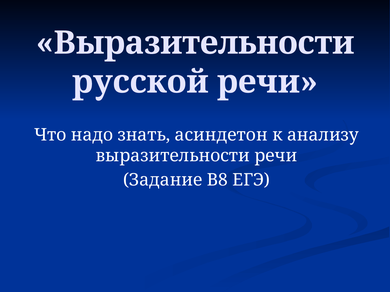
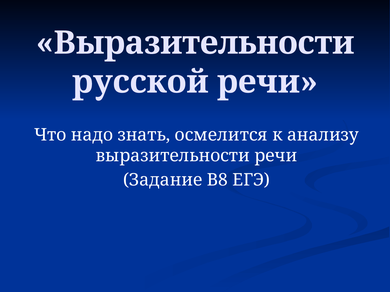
асиндетон: асиндетон -> осмелится
